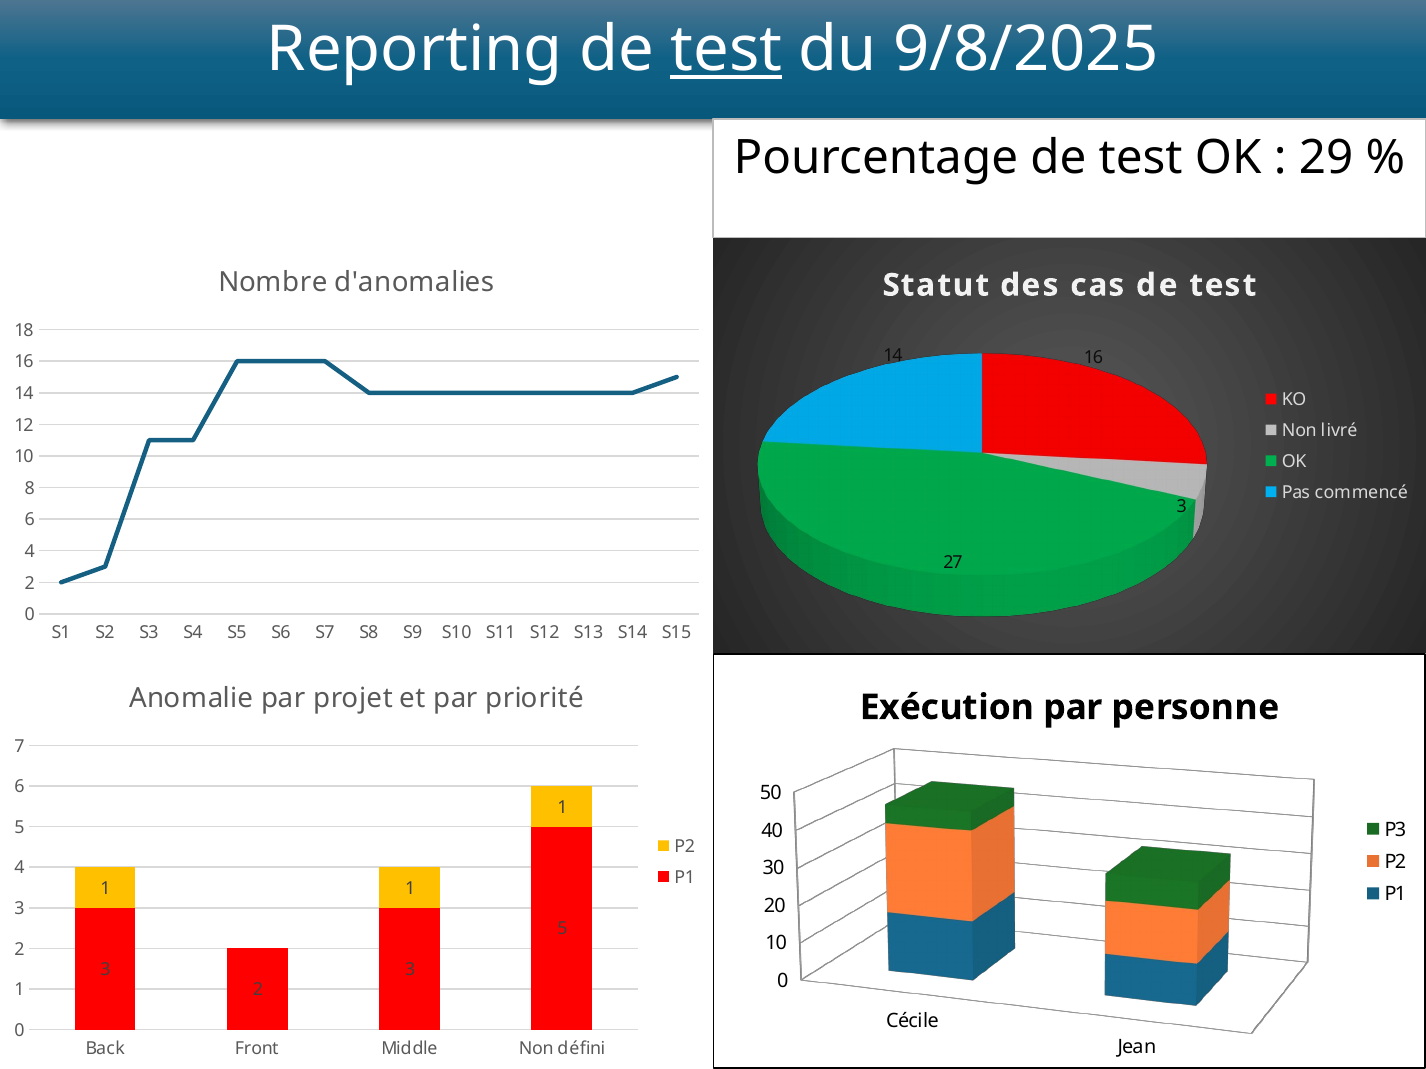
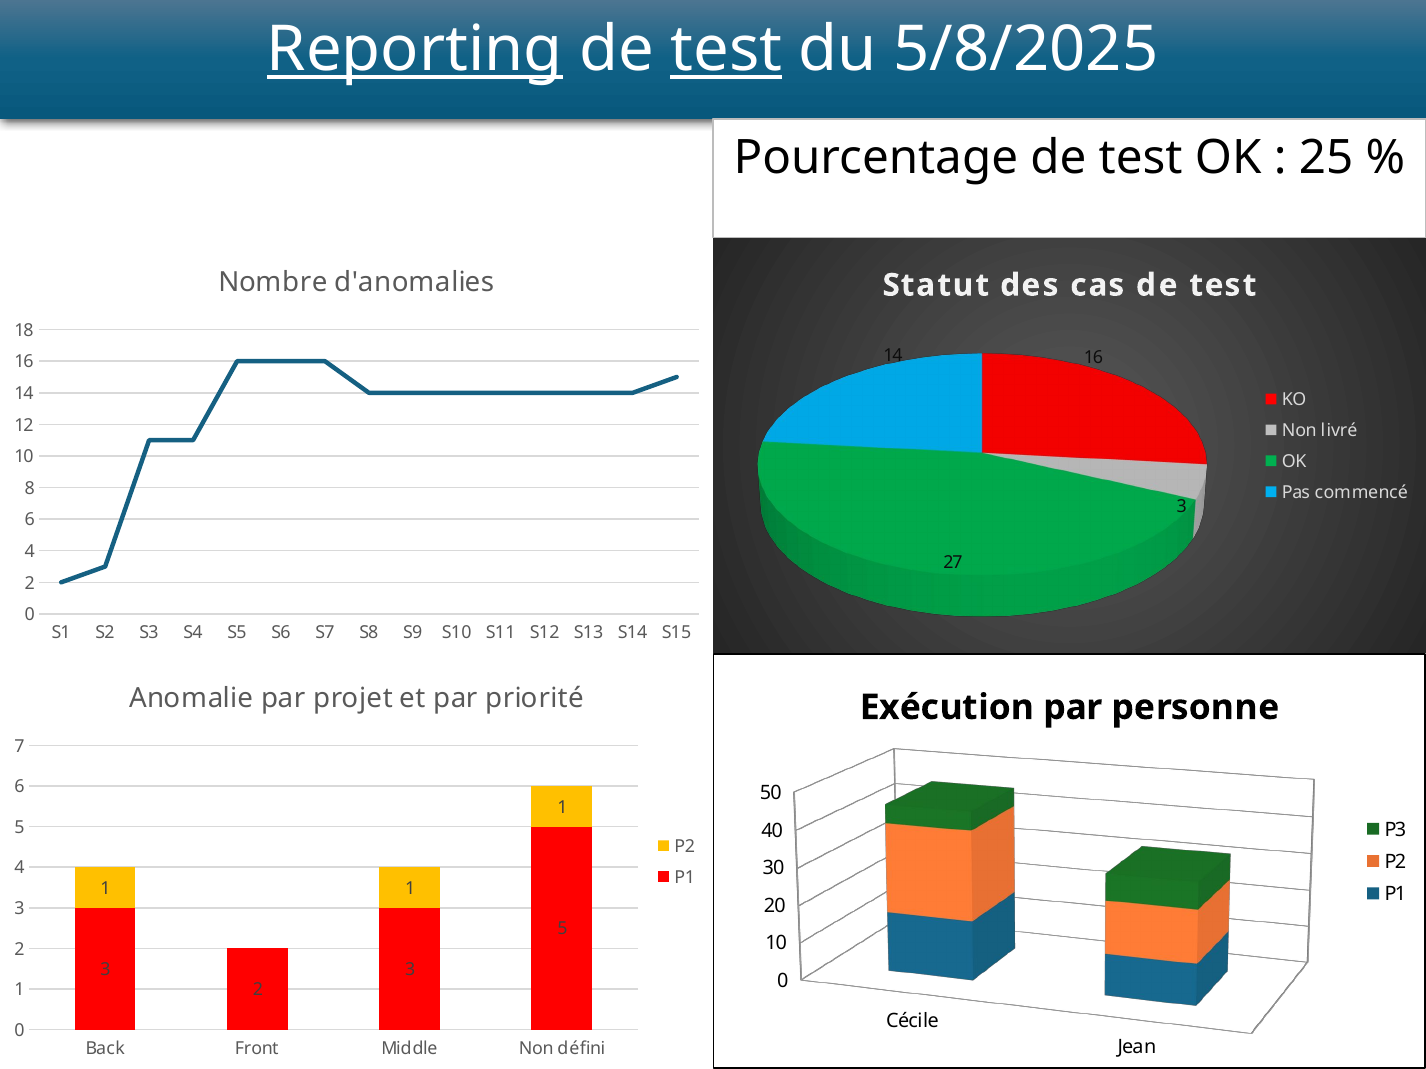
Reporting underline: none -> present
9/8/2025: 9/8/2025 -> 5/8/2025
29: 29 -> 25
